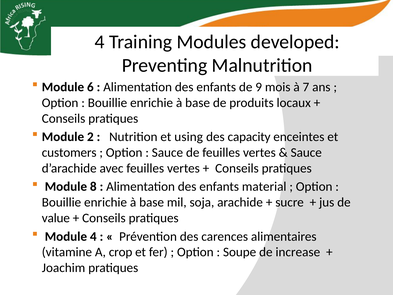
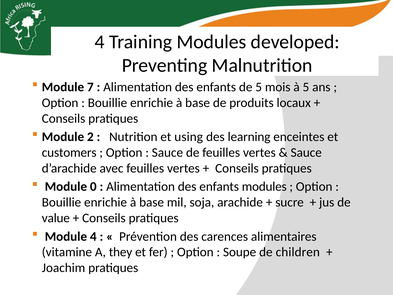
6: 6 -> 7
de 9: 9 -> 5
à 7: 7 -> 5
capacity: capacity -> learning
8: 8 -> 0
enfants material: material -> modules
crop: crop -> they
increase: increase -> children
